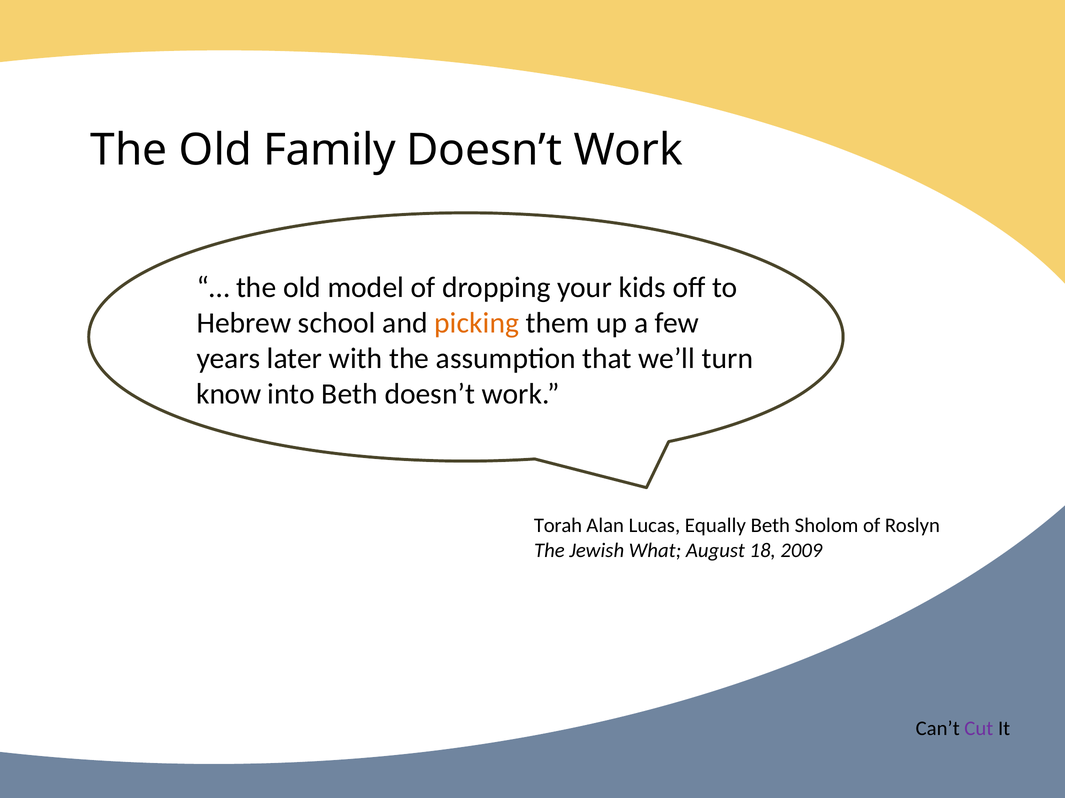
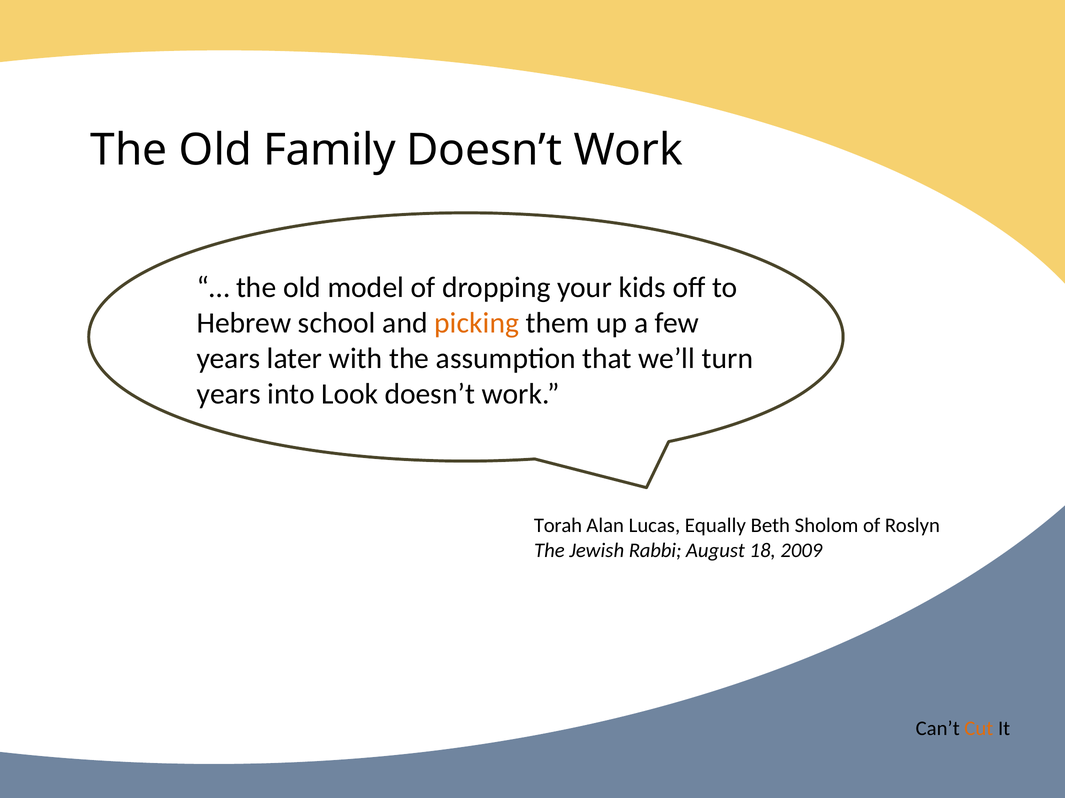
know at (229, 395): know -> years
into Beth: Beth -> Look
What: What -> Rabbi
Cut colour: purple -> orange
